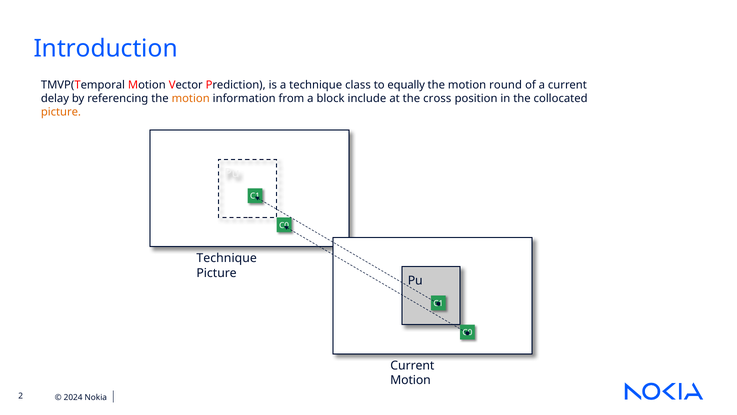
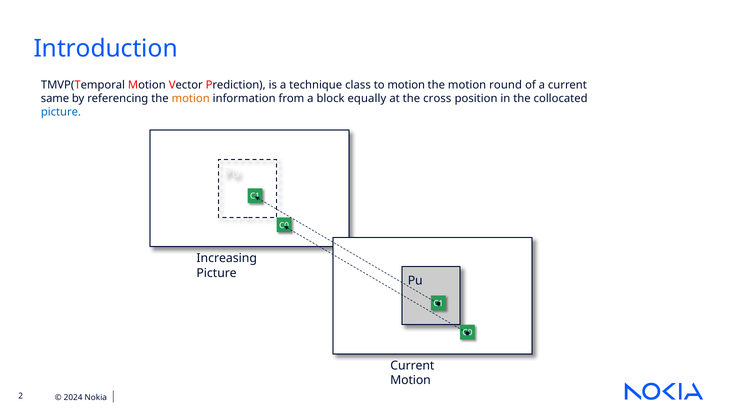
to equally: equally -> motion
delay: delay -> same
include: include -> equally
picture at (61, 112) colour: orange -> blue
Technique at (227, 258): Technique -> Increasing
